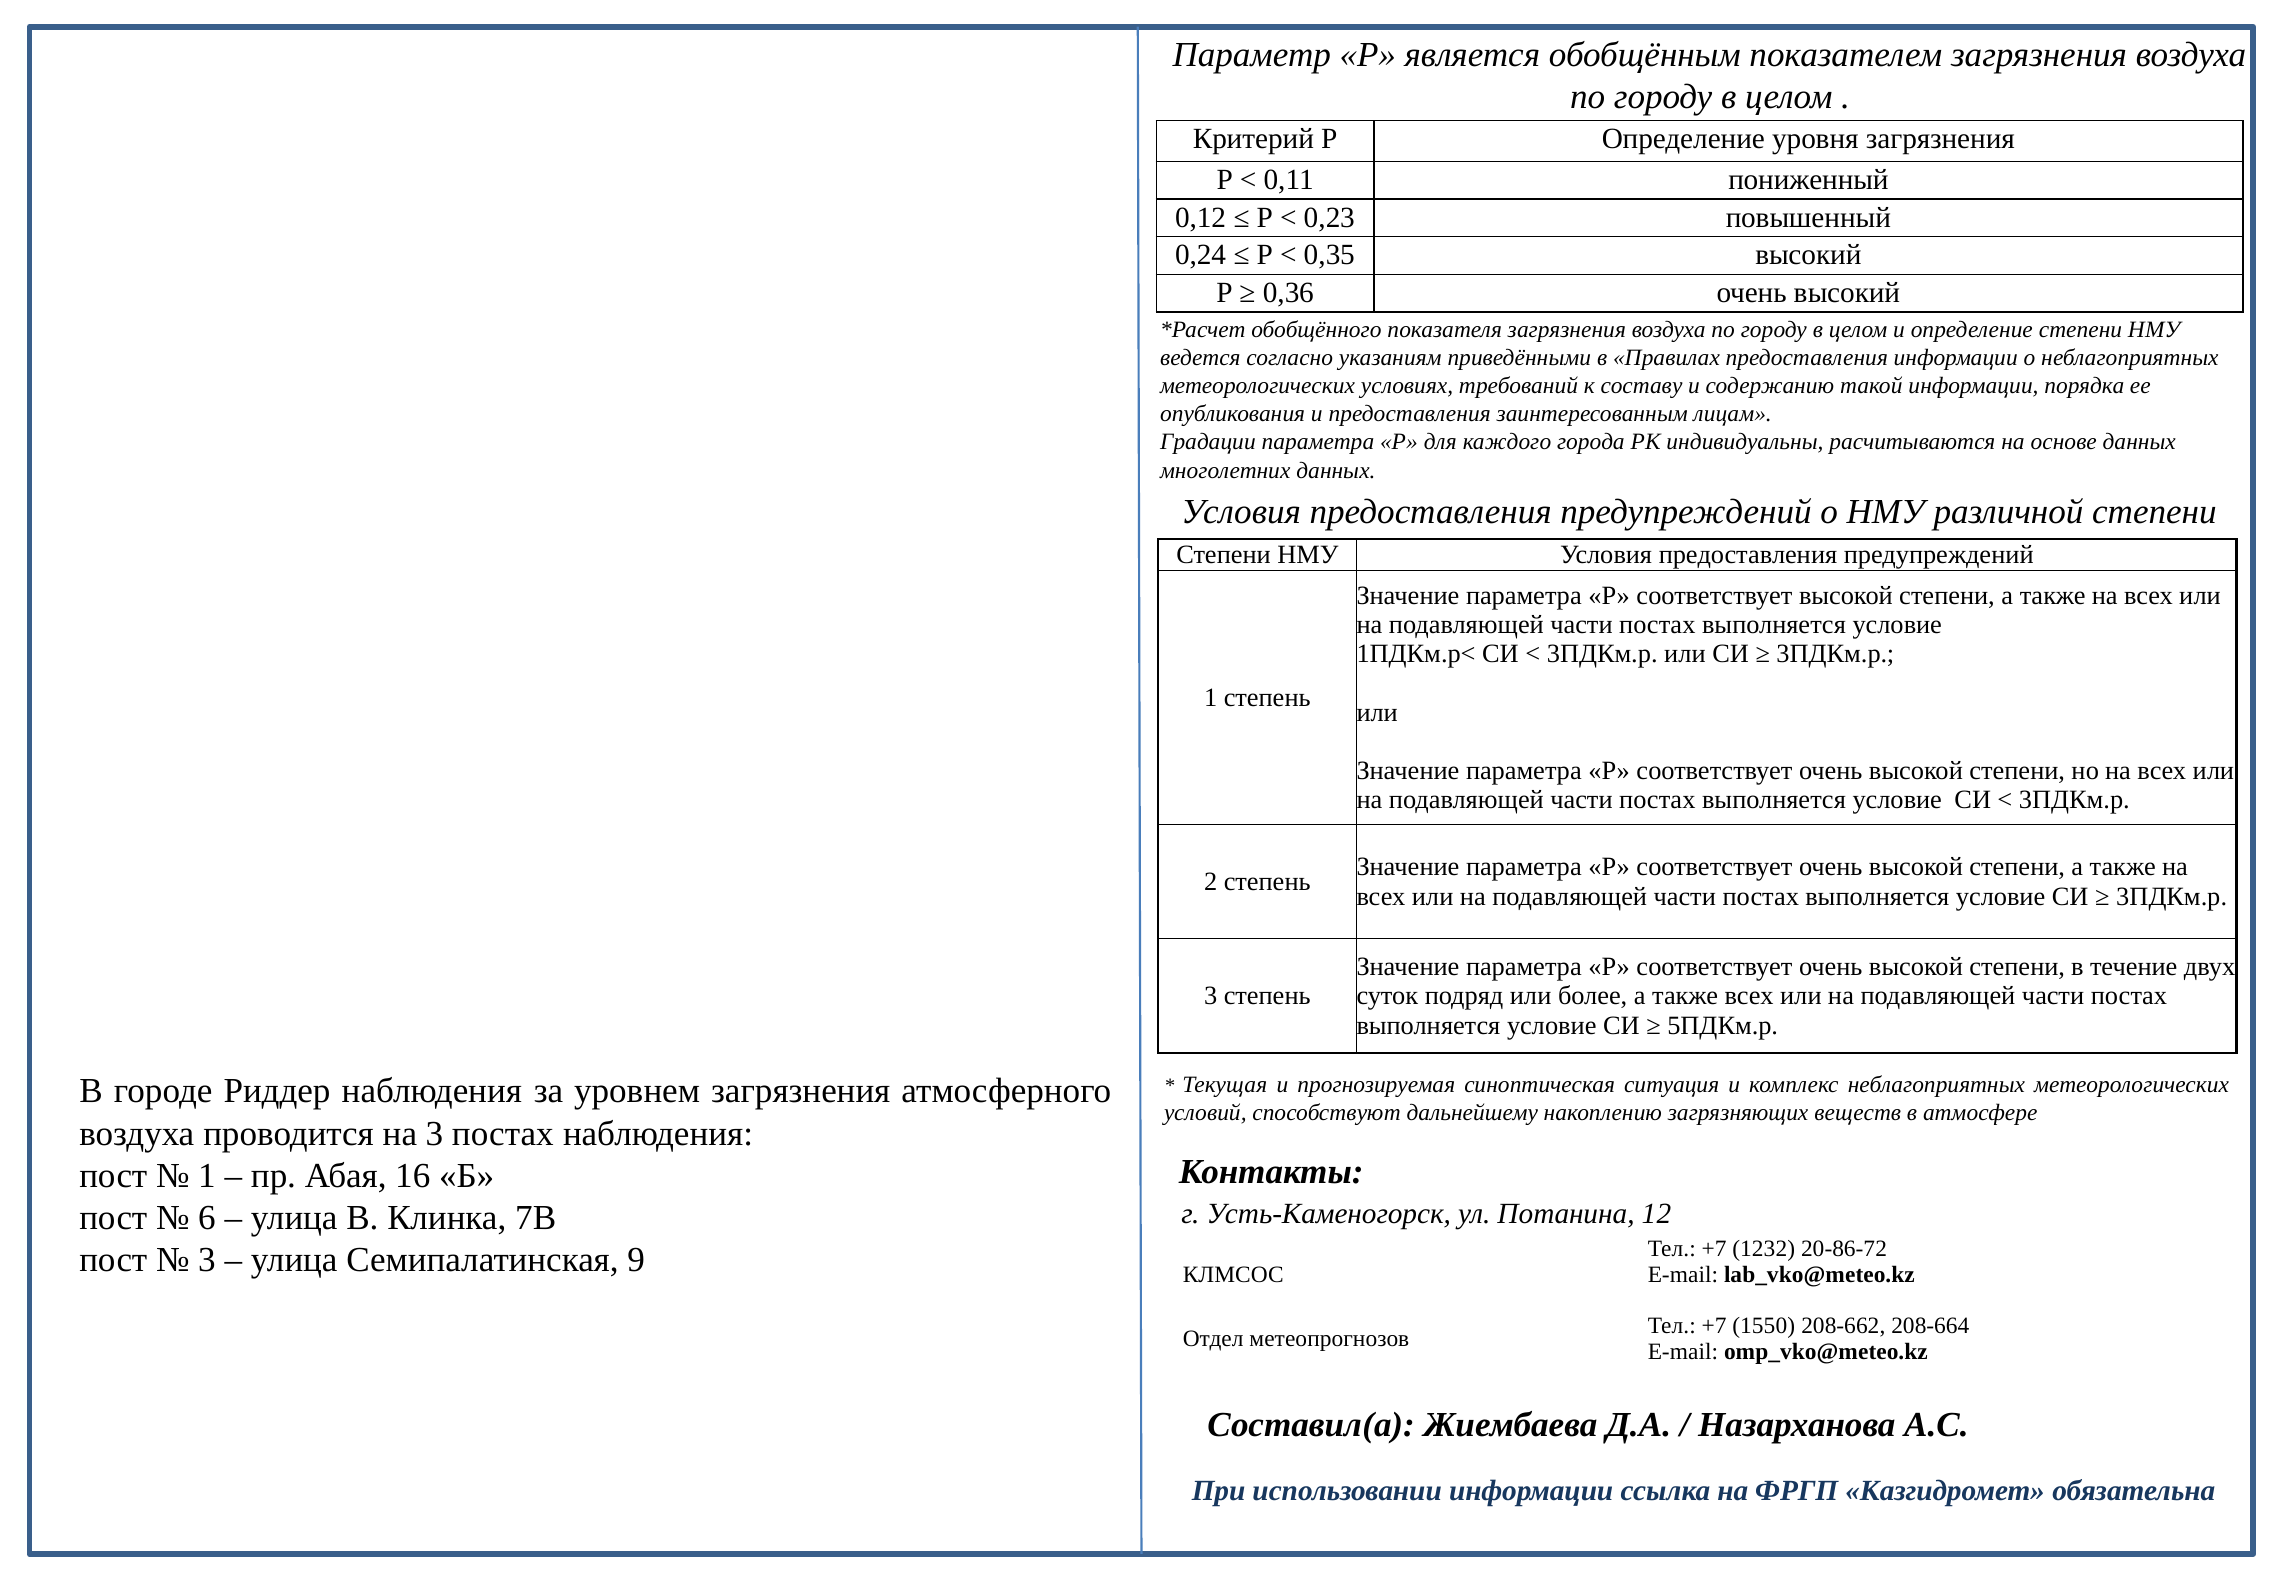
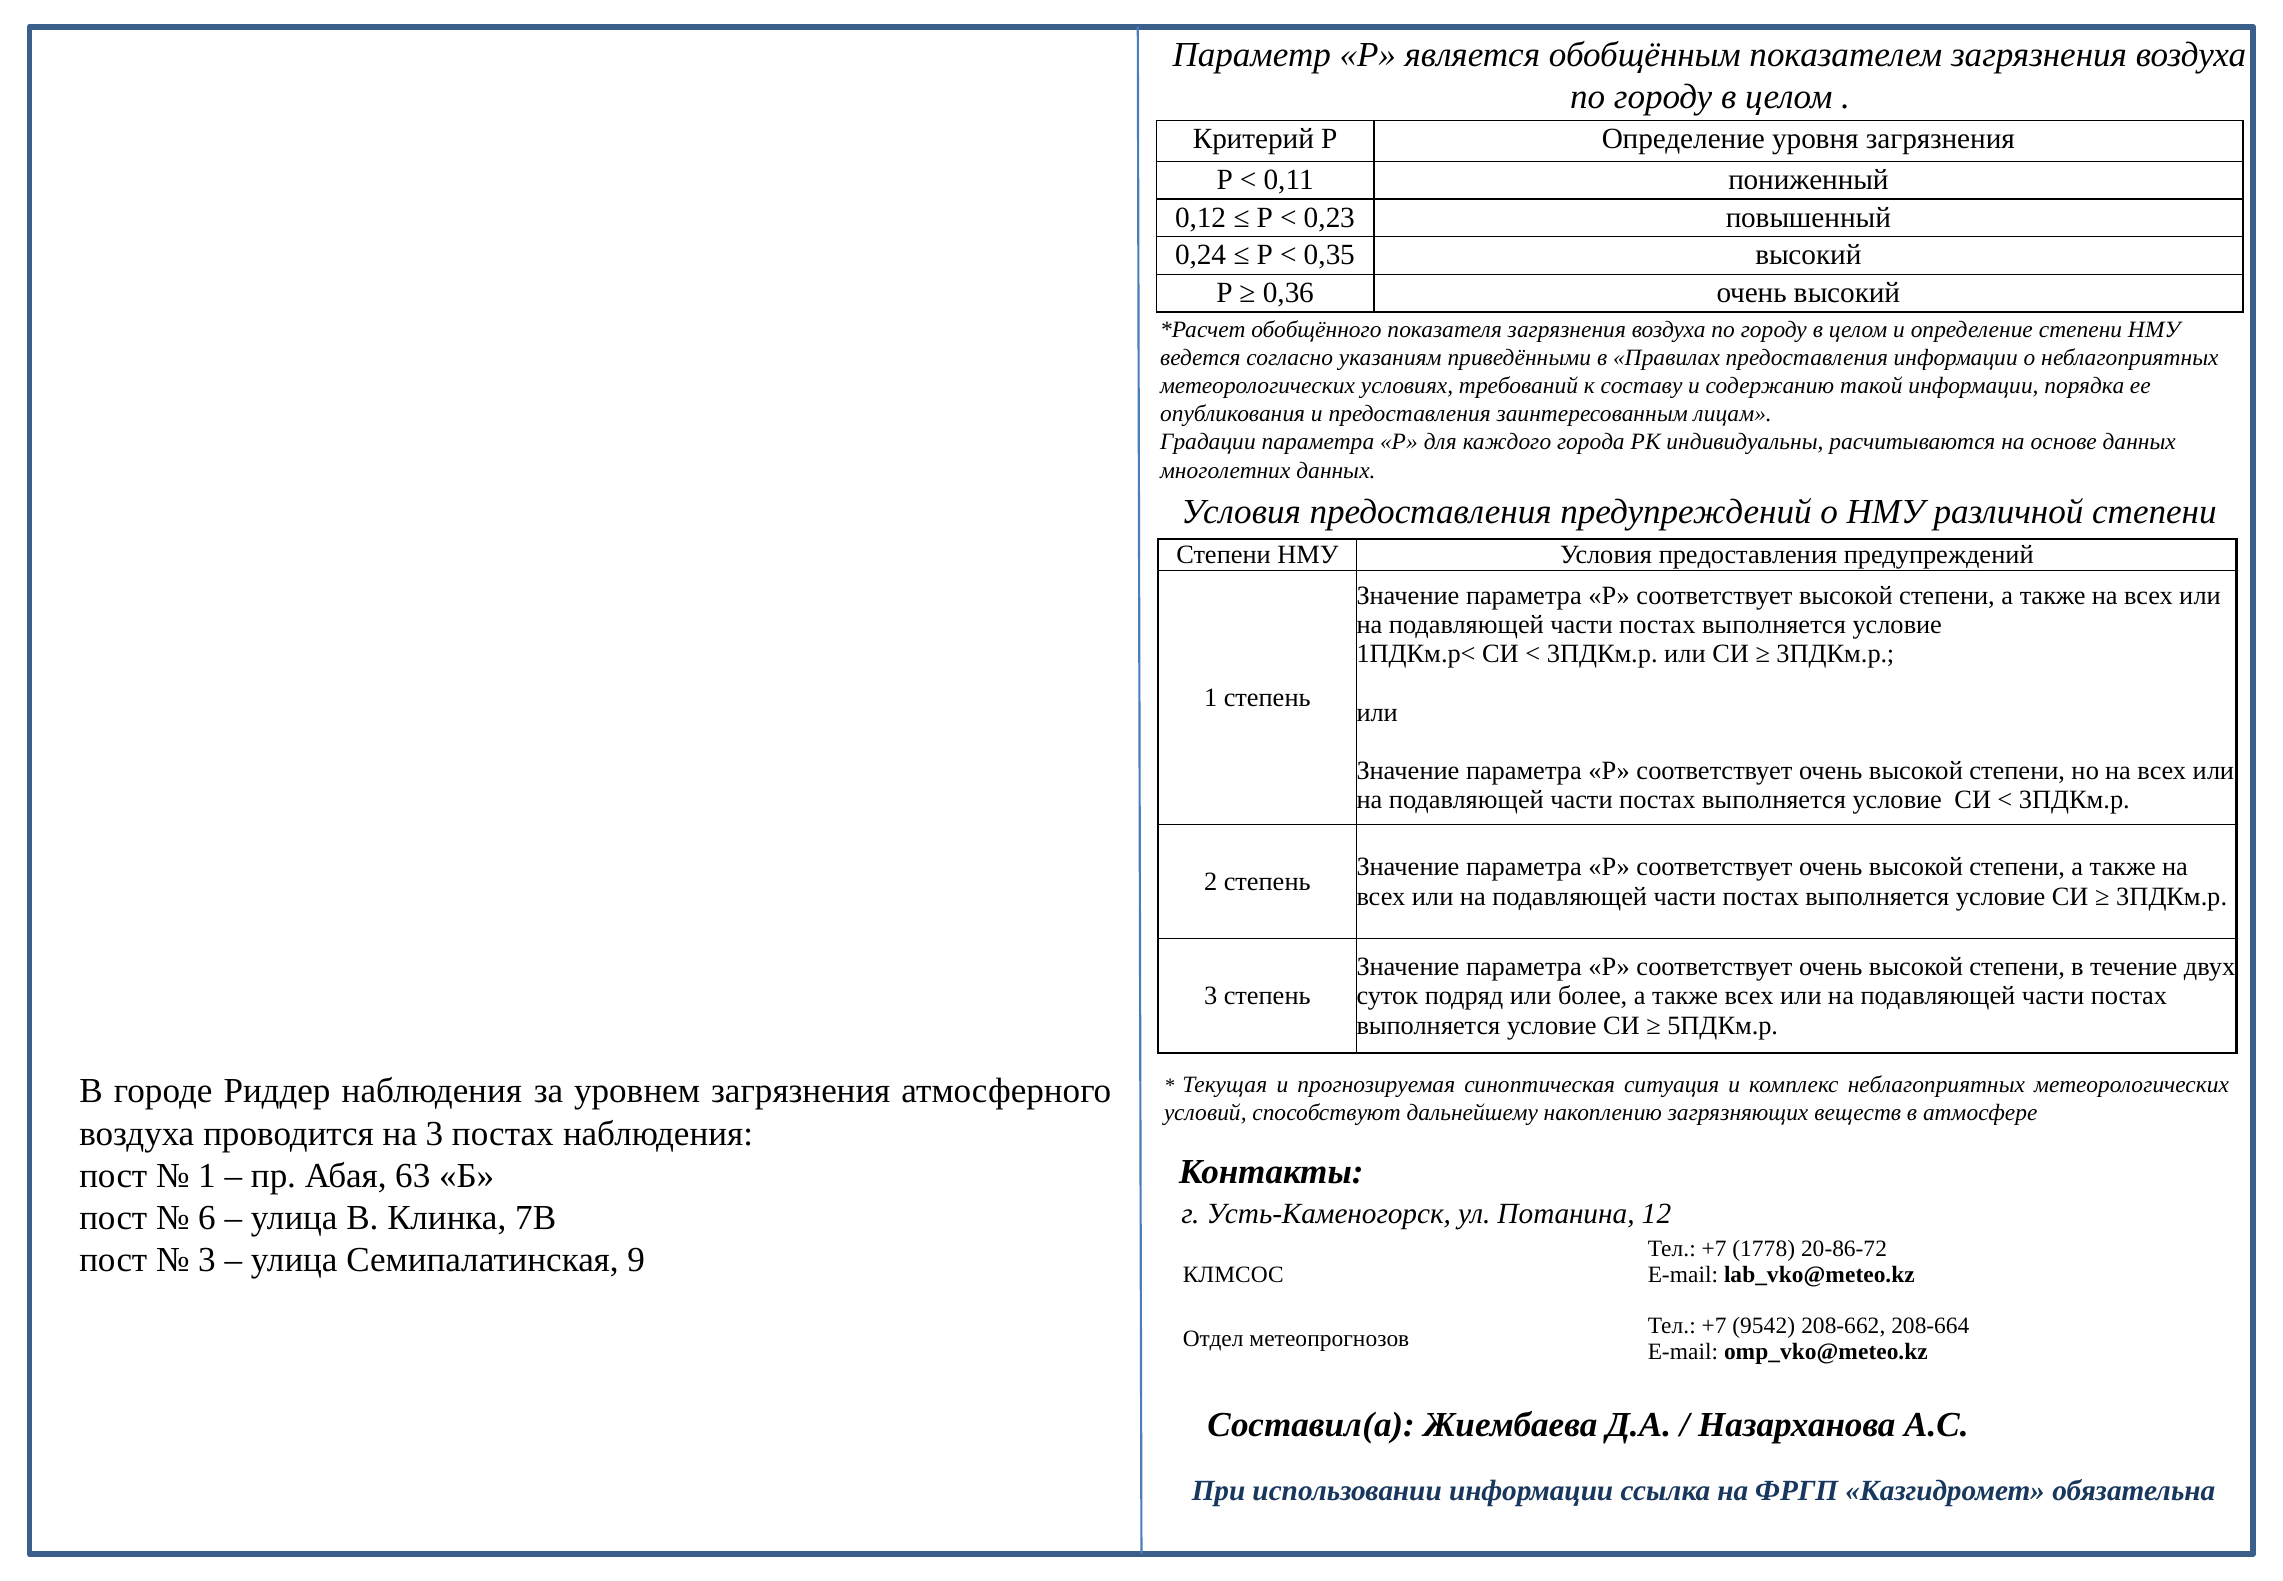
16: 16 -> 63
1232: 1232 -> 1778
1550: 1550 -> 9542
